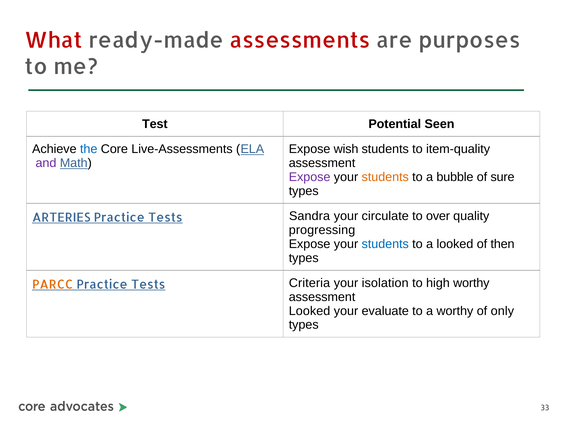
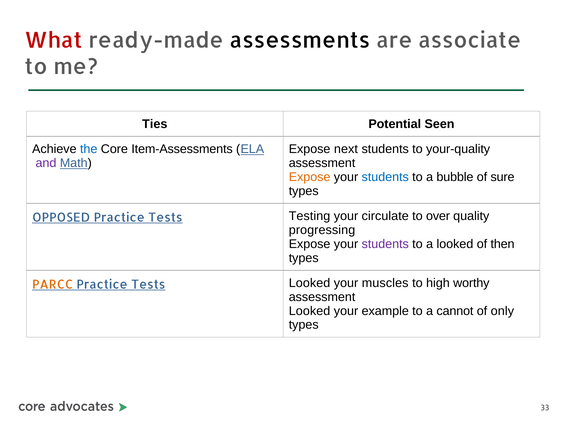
assessments colour: red -> black
purposes: purposes -> associate
Test: Test -> Ties
Live-Assessments: Live-Assessments -> Item-Assessments
wish: wish -> next
item-quality: item-quality -> your-quality
Expose at (310, 177) colour: purple -> orange
students at (385, 177) colour: orange -> blue
ARTERIES: ARTERIES -> OPPOSED
Sandra: Sandra -> Testing
students at (385, 244) colour: blue -> purple
Tests Criteria: Criteria -> Looked
isolation: isolation -> muscles
evaluate: evaluate -> example
a worthy: worthy -> cannot
